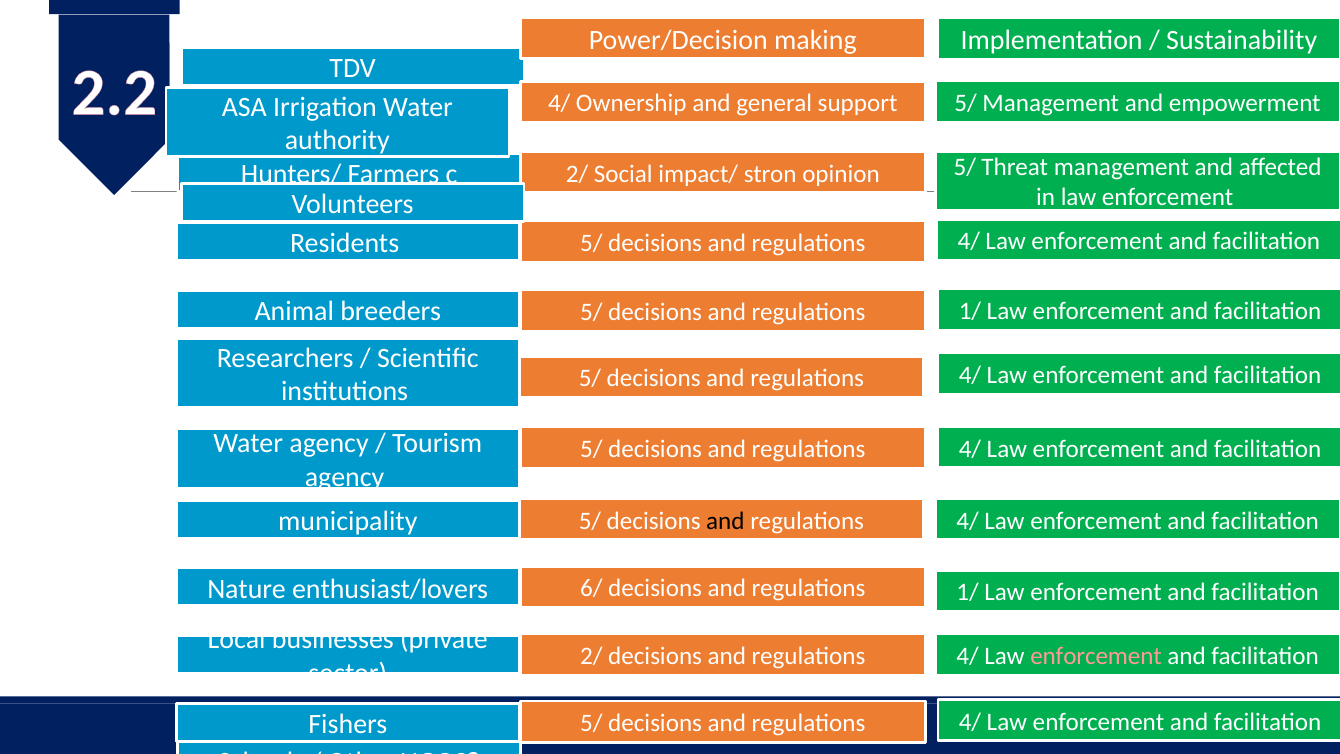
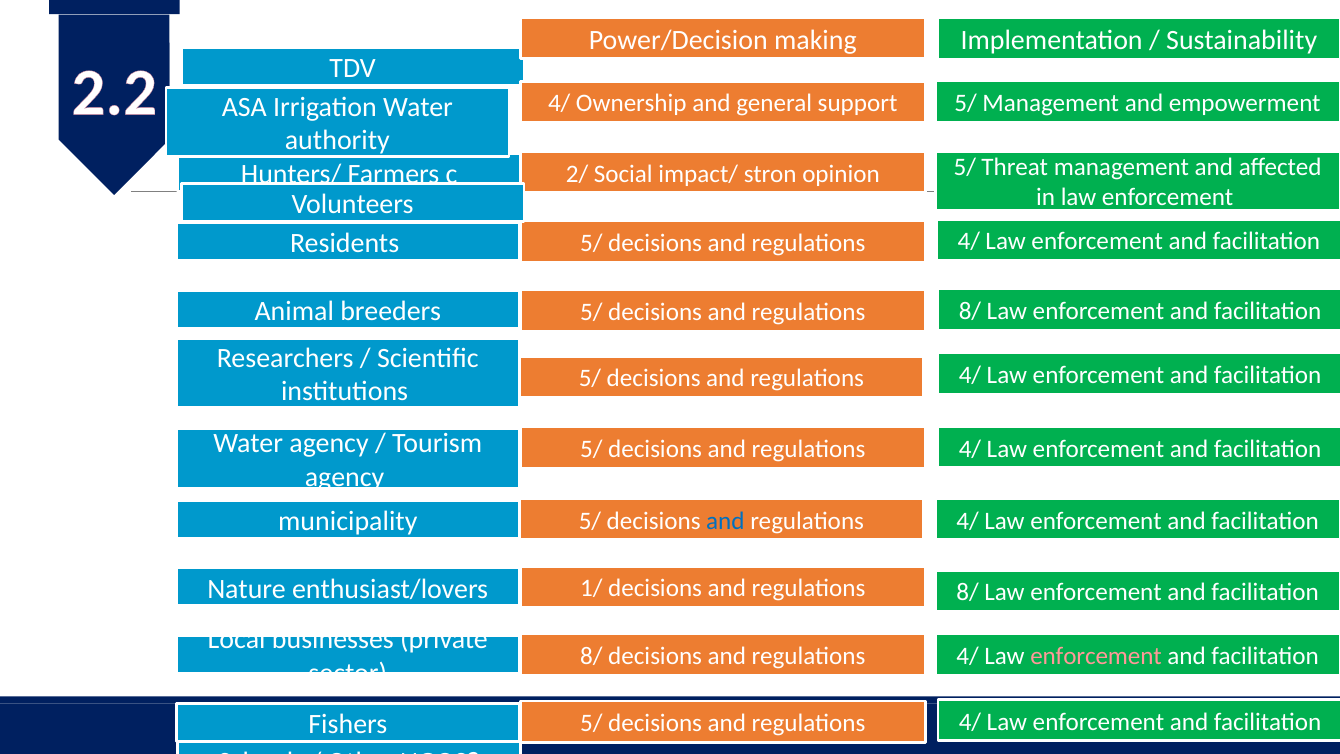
1/ at (970, 311): 1/ -> 8/
and at (725, 521) colour: black -> blue
6/: 6/ -> 1/
1/ at (968, 592): 1/ -> 8/
2/ at (591, 656): 2/ -> 8/
